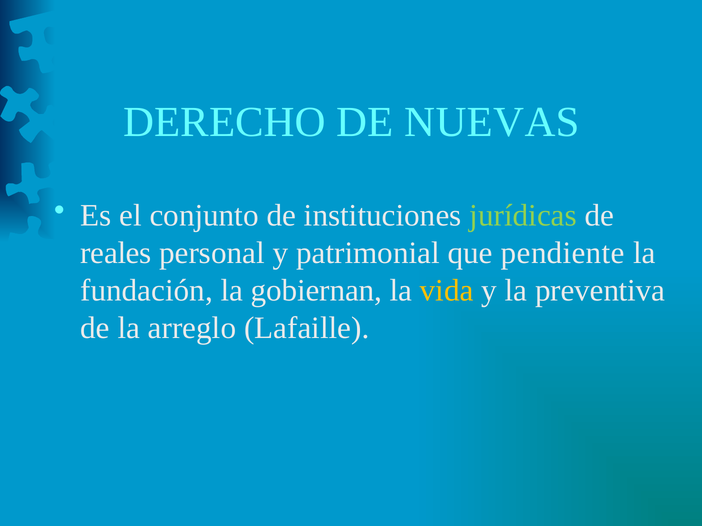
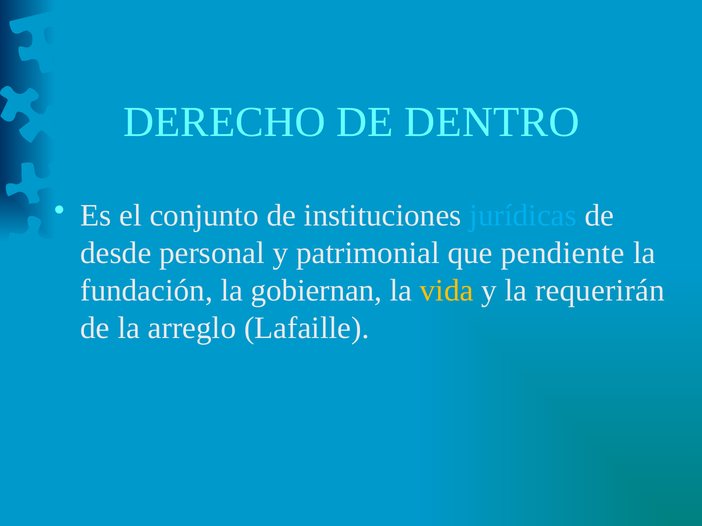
NUEVAS: NUEVAS -> DENTRO
jurídicas colour: light green -> light blue
reales: reales -> desde
preventiva: preventiva -> requerirán
